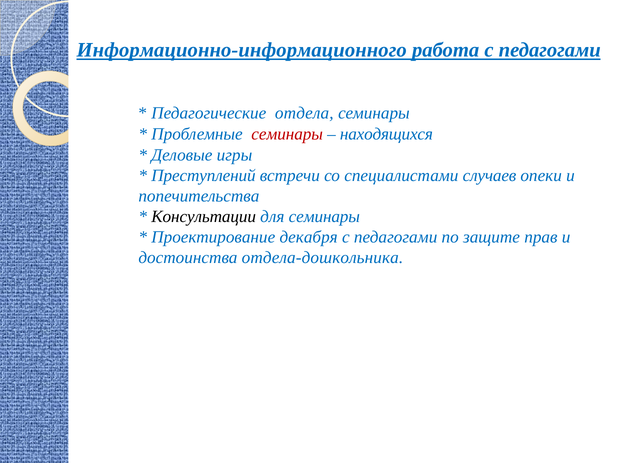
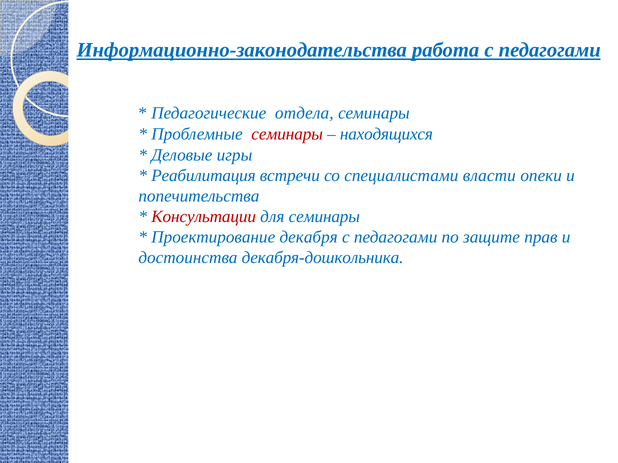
Информационно-информационного: Информационно-информационного -> Информационно-законодательства
Преступлений: Преступлений -> Реабилитация
случаев: случаев -> власти
Консультации colour: black -> red
отдела-дошкольника: отдела-дошкольника -> декабря-дошкольника
